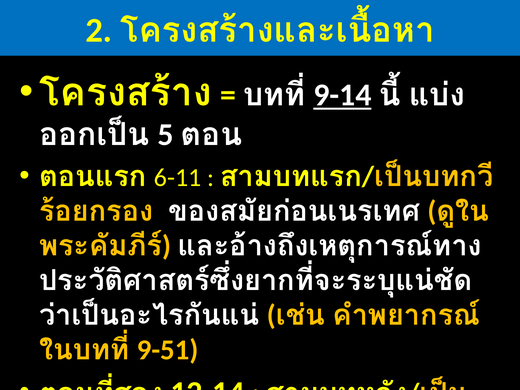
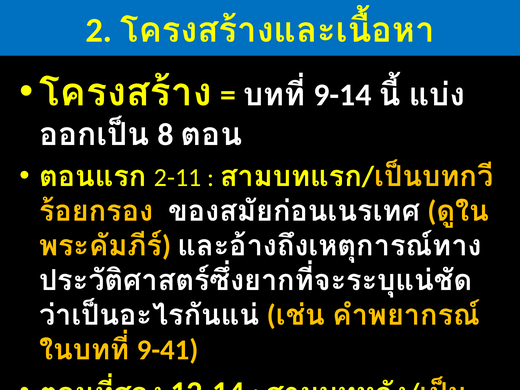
9-14 underline: present -> none
5: 5 -> 8
6-11: 6-11 -> 2-11
9-51: 9-51 -> 9-41
